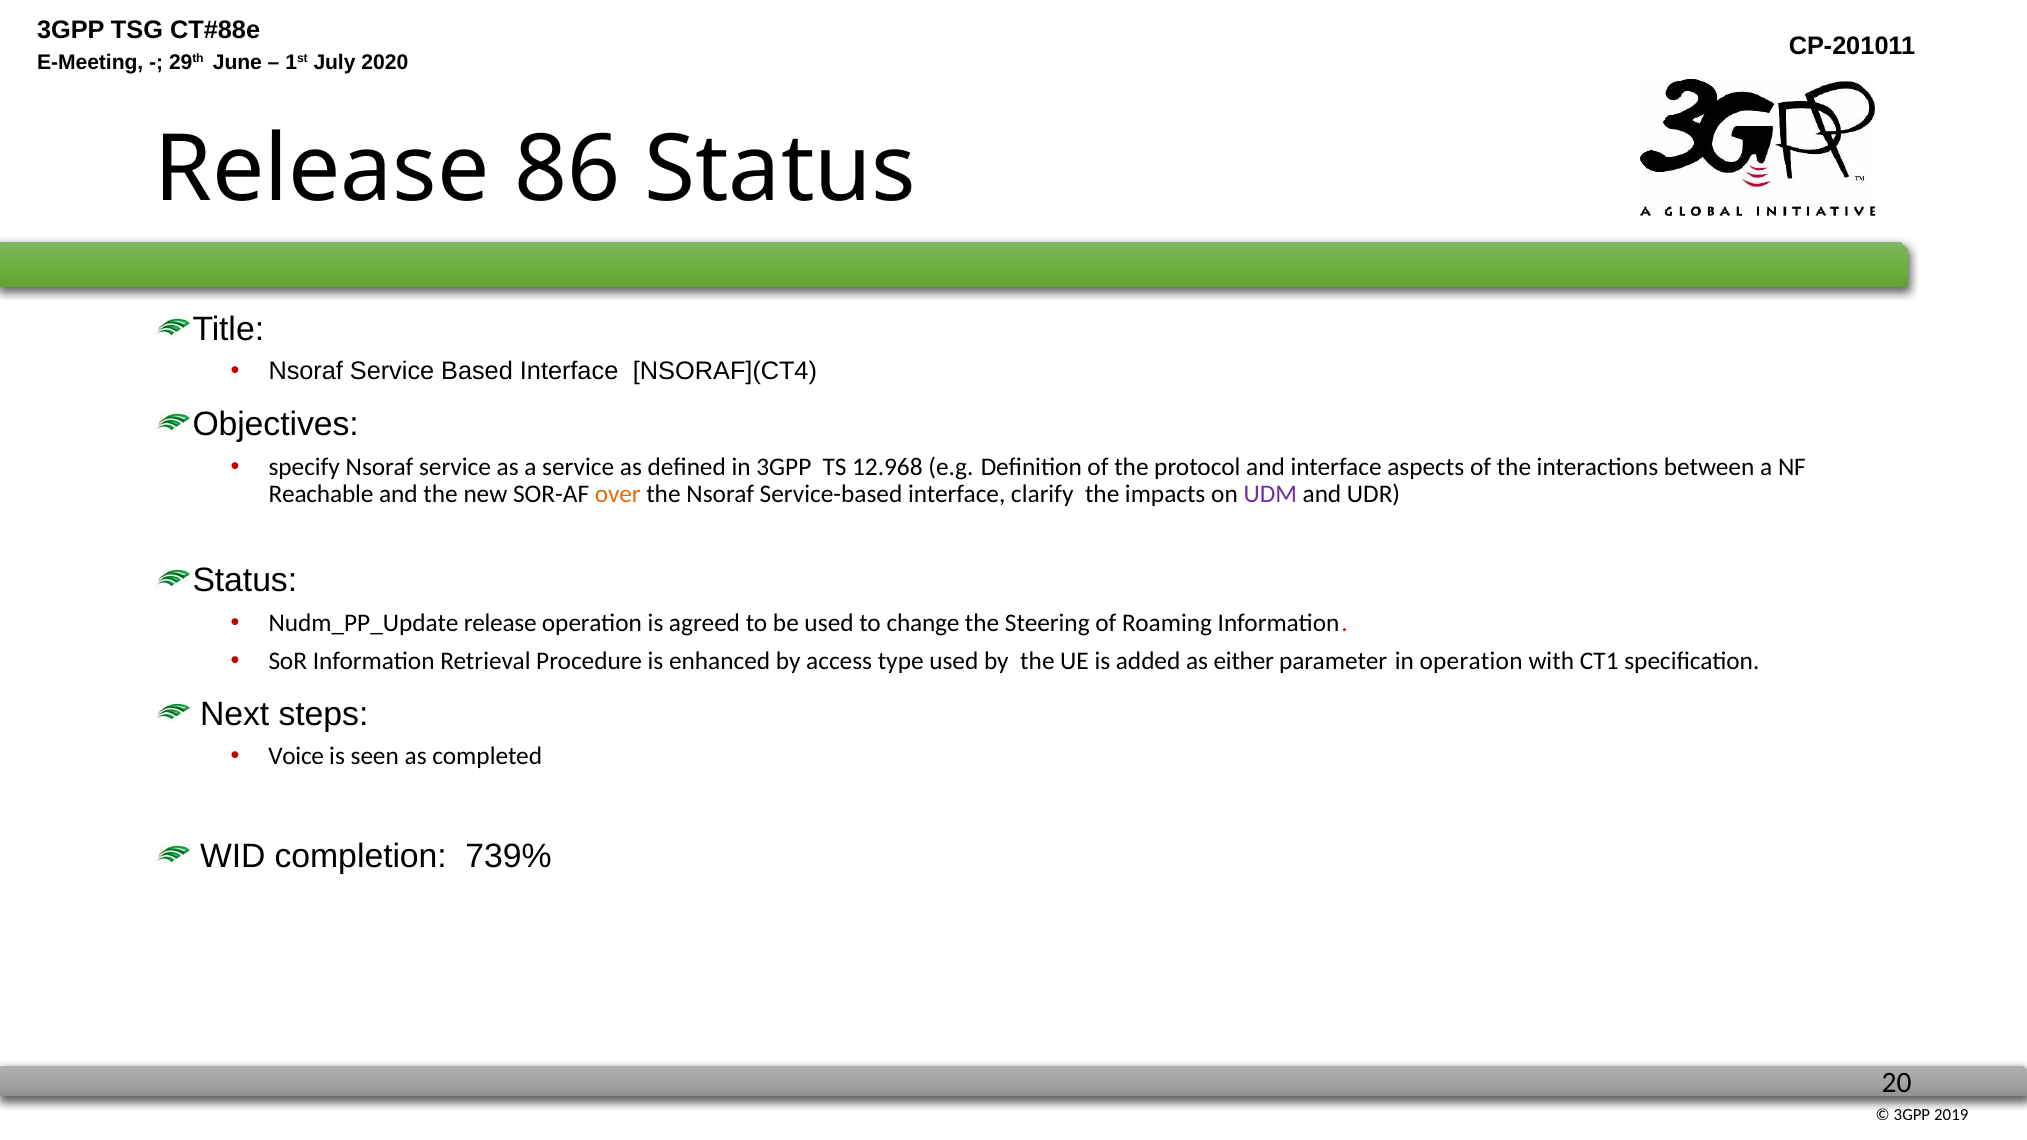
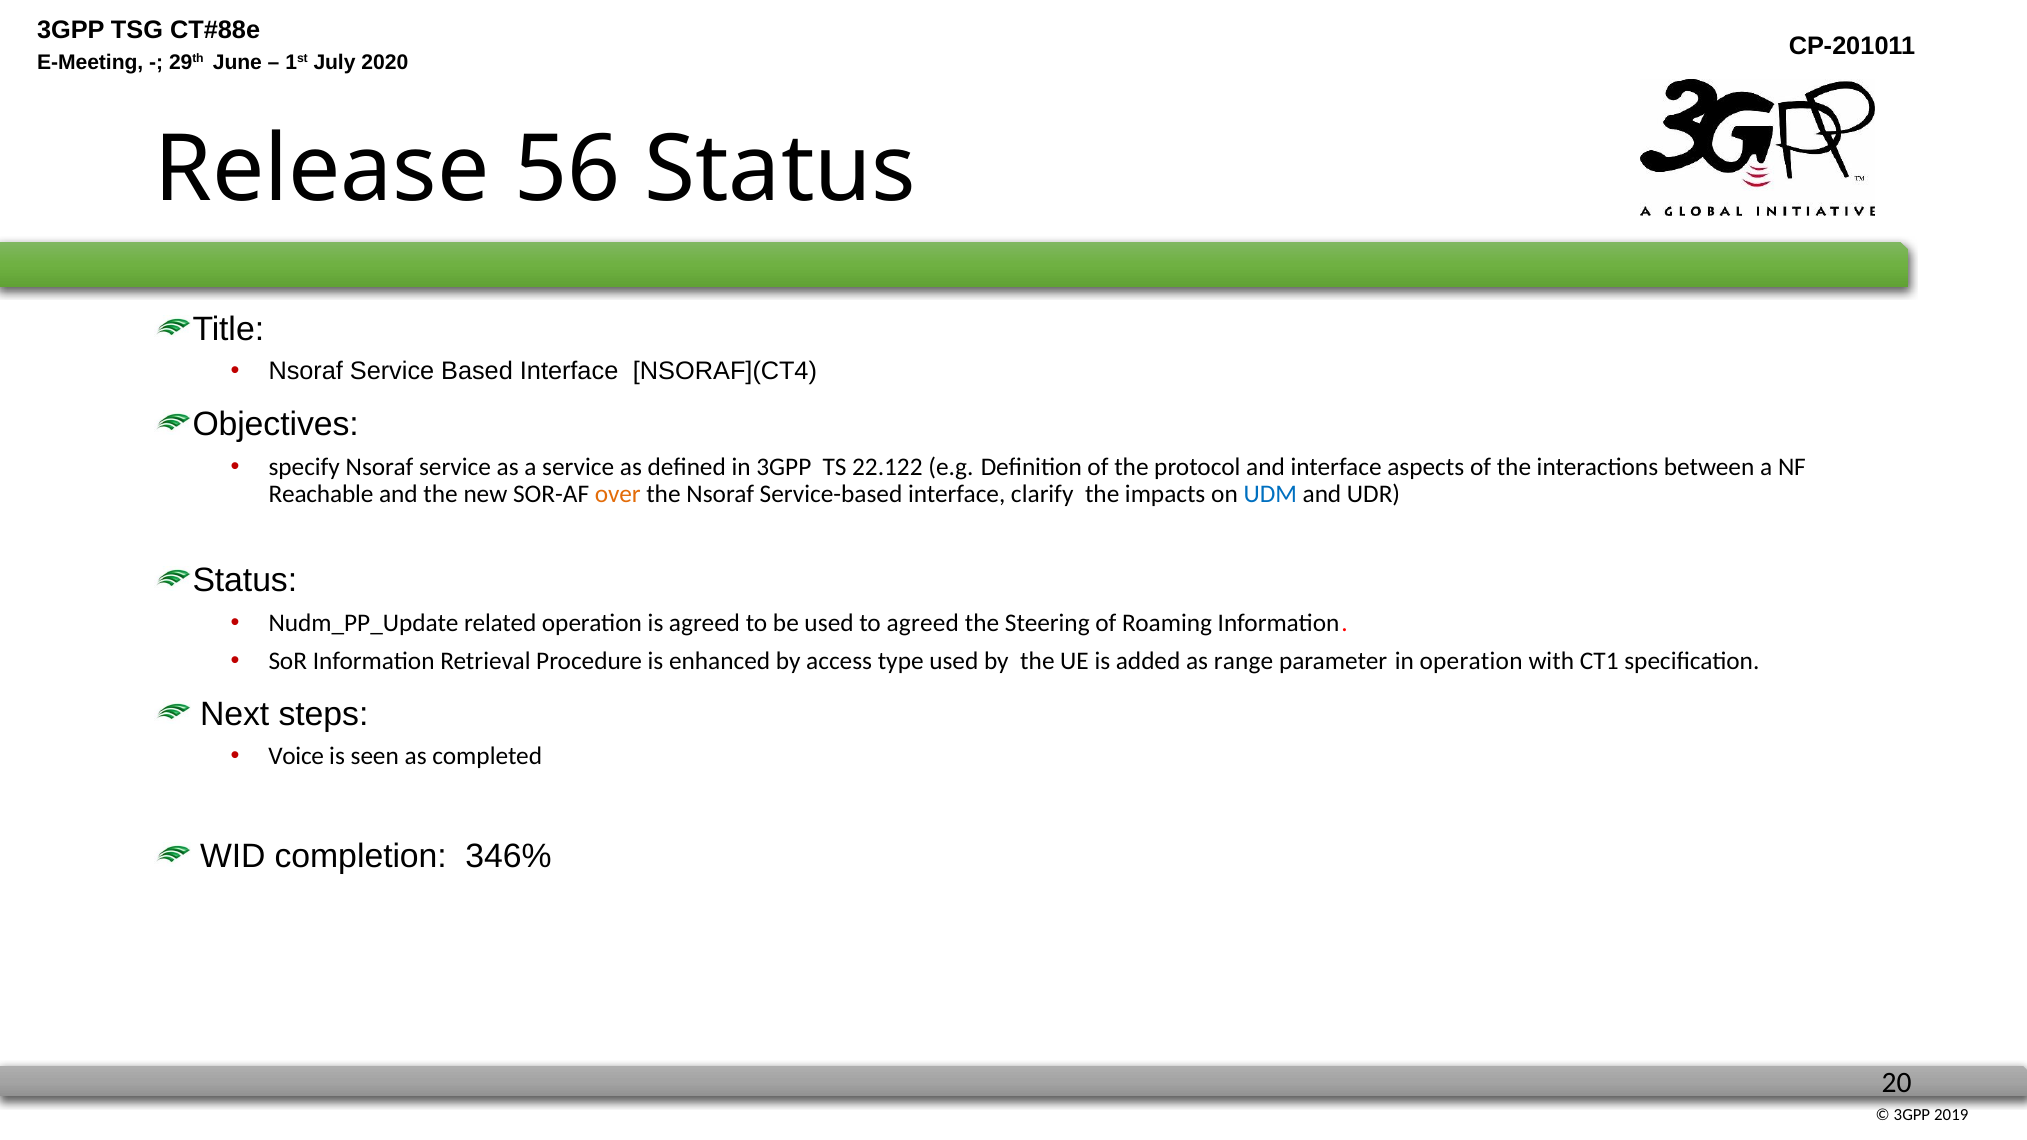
86: 86 -> 56
12.968: 12.968 -> 22.122
UDM colour: purple -> blue
Nudm_PP_Update release: release -> related
to change: change -> agreed
either: either -> range
739%: 739% -> 346%
